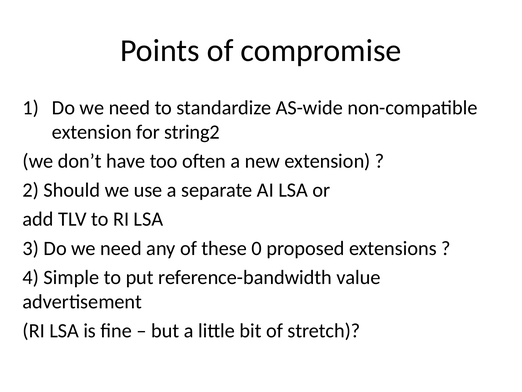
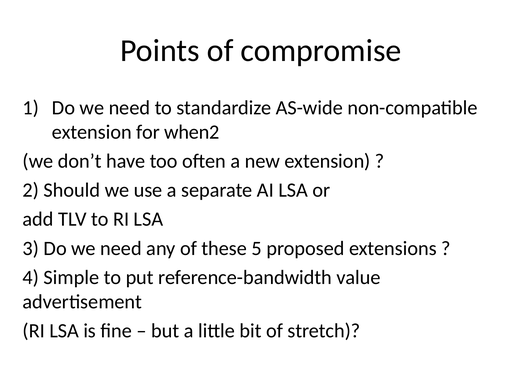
string2: string2 -> when2
0: 0 -> 5
